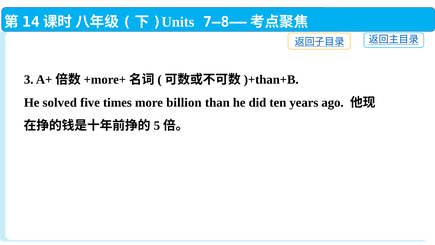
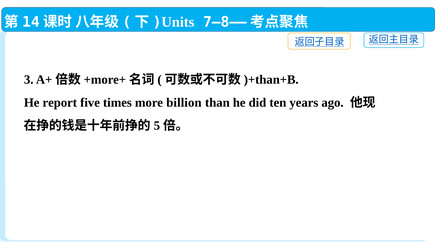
solved: solved -> report
